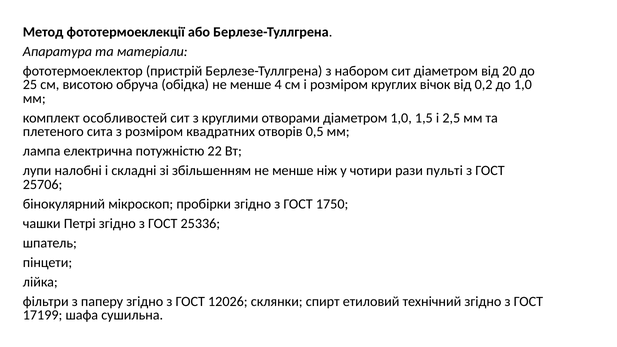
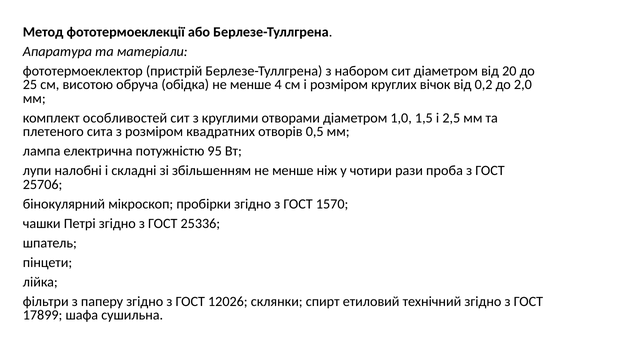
до 1,0: 1,0 -> 2,0
22: 22 -> 95
пульті: пульті -> проба
1750: 1750 -> 1570
17199: 17199 -> 17899
